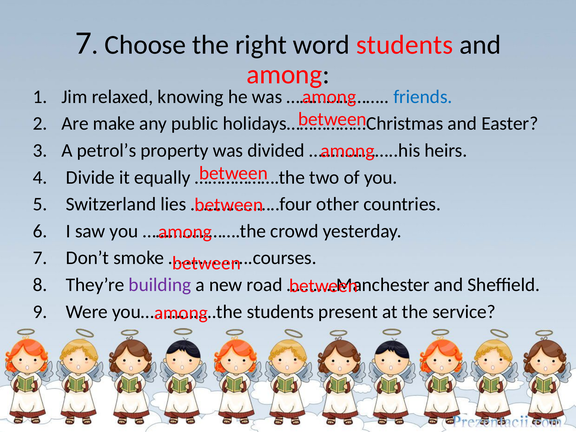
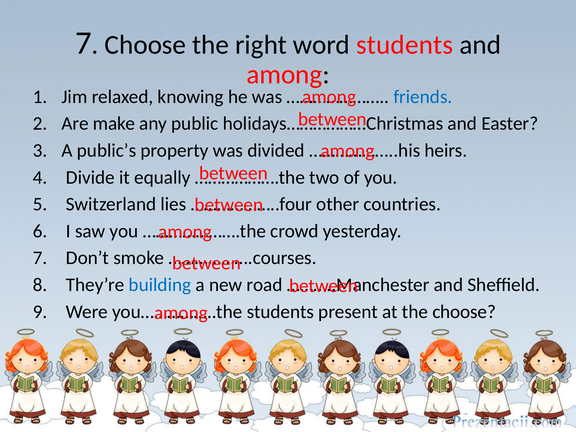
petrol’s: petrol’s -> public’s
building colour: purple -> blue
the service: service -> choose
